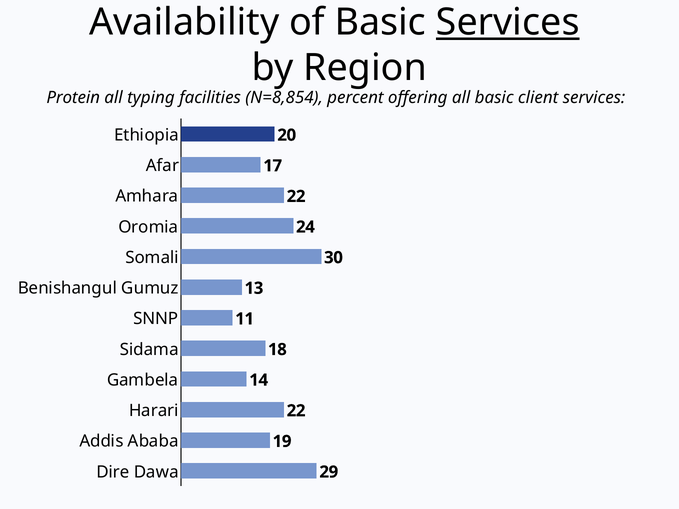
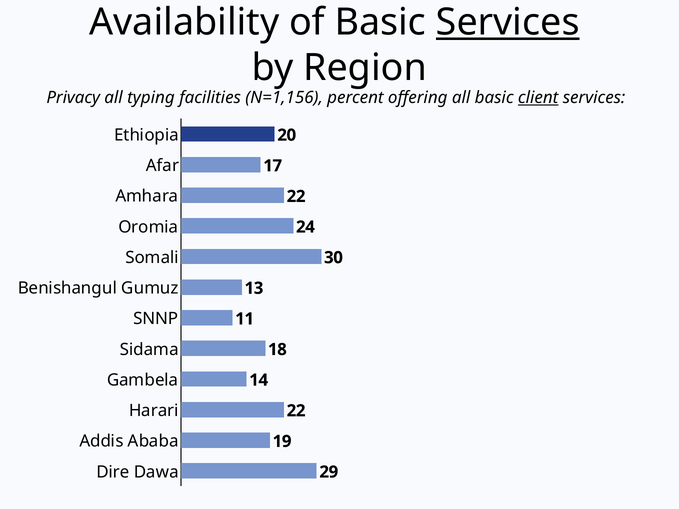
Protein: Protein -> Privacy
N=8,854: N=8,854 -> N=1,156
client underline: none -> present
